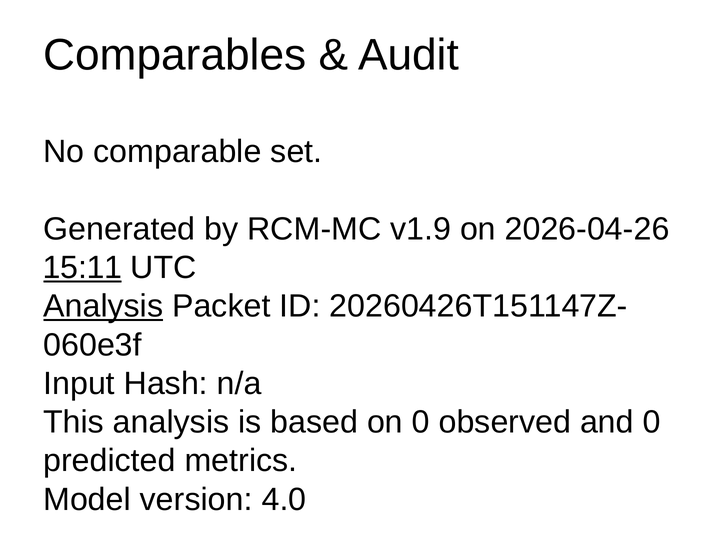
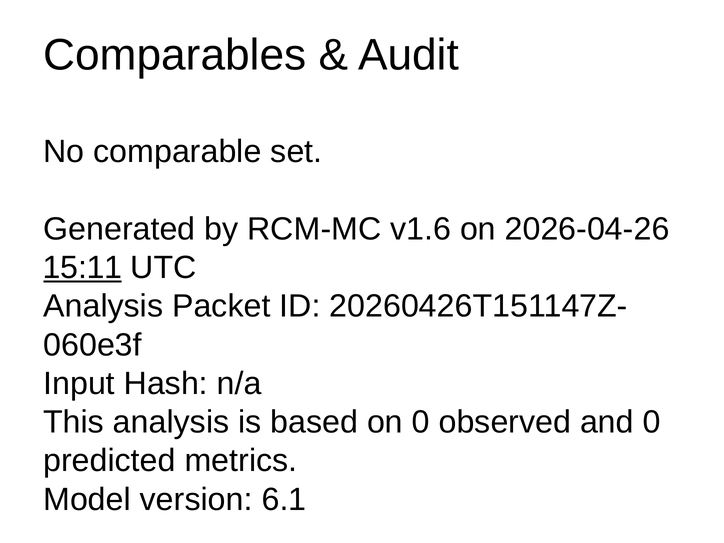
v1.9: v1.9 -> v1.6
Analysis at (103, 306) underline: present -> none
4.0: 4.0 -> 6.1
